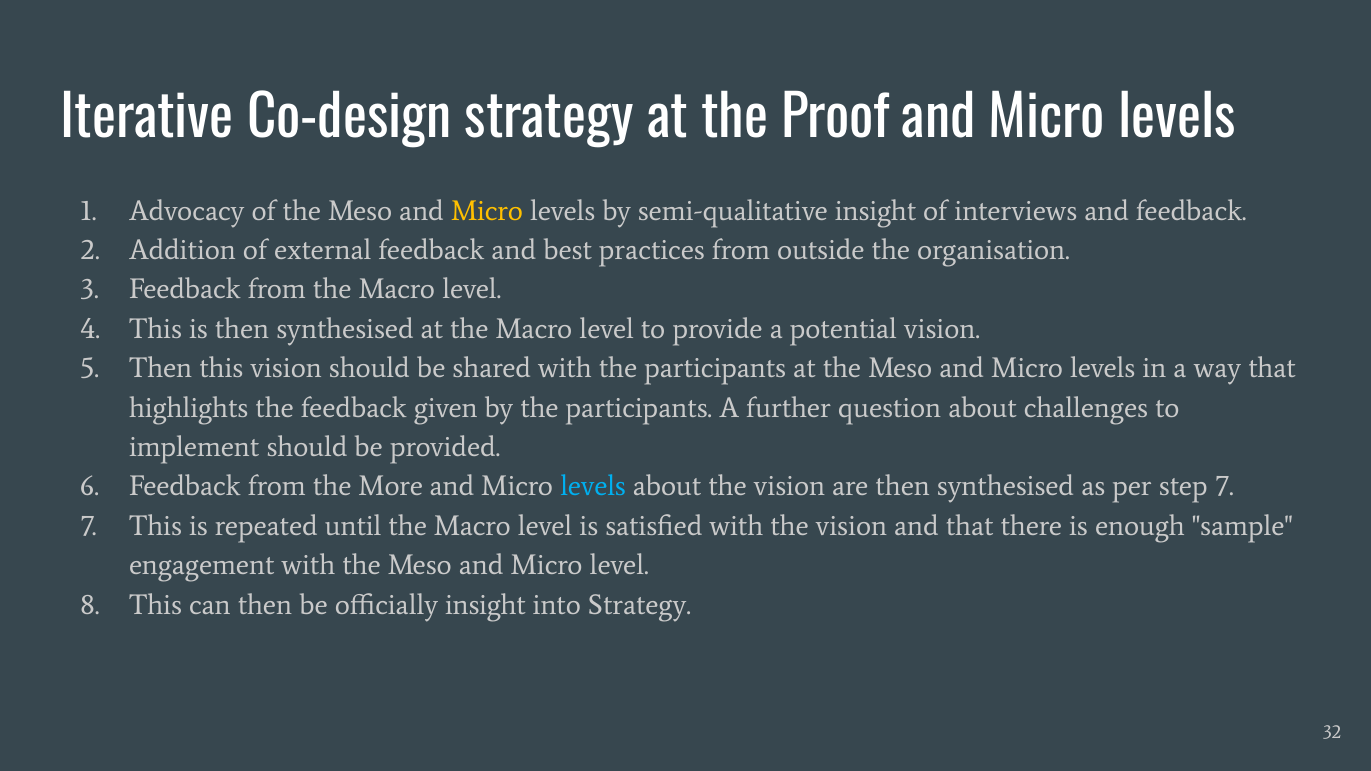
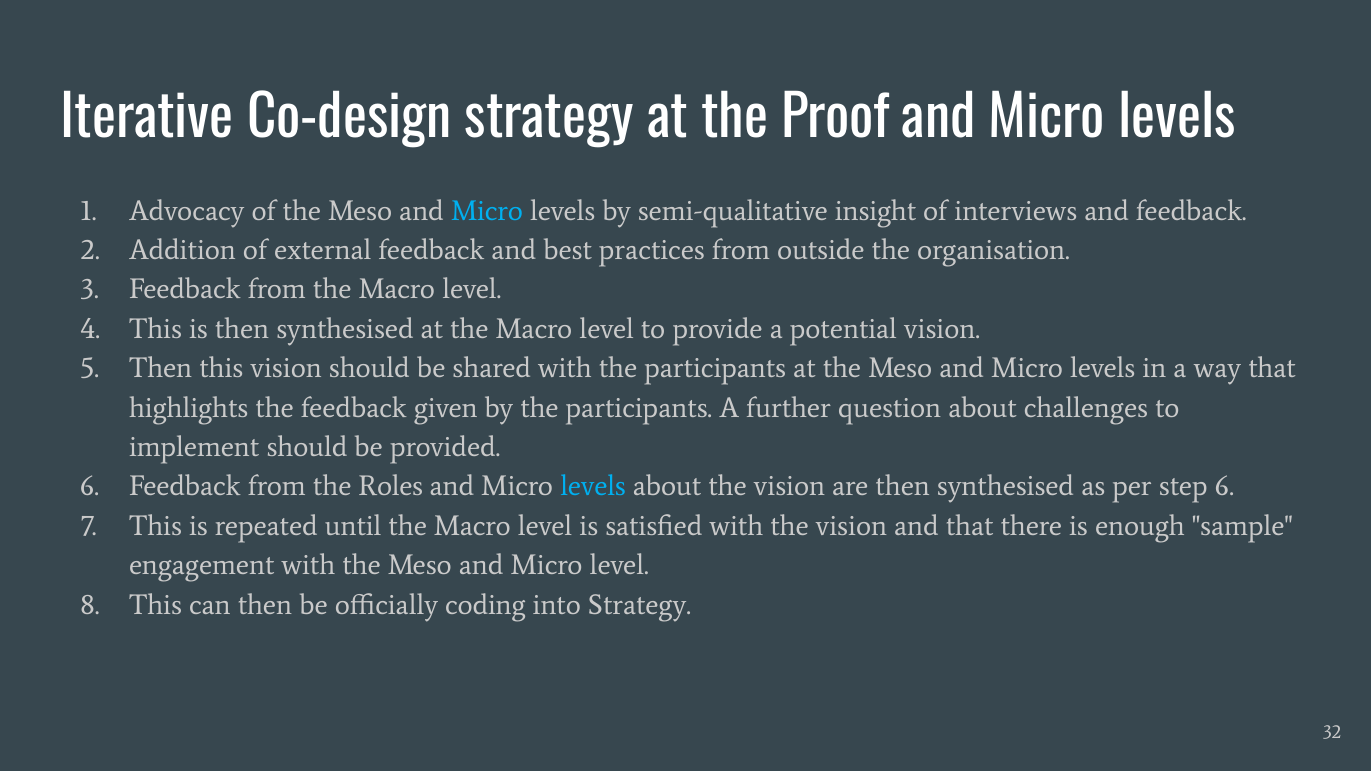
Micro at (487, 211) colour: yellow -> light blue
More: More -> Roles
step 7: 7 -> 6
officially insight: insight -> coding
